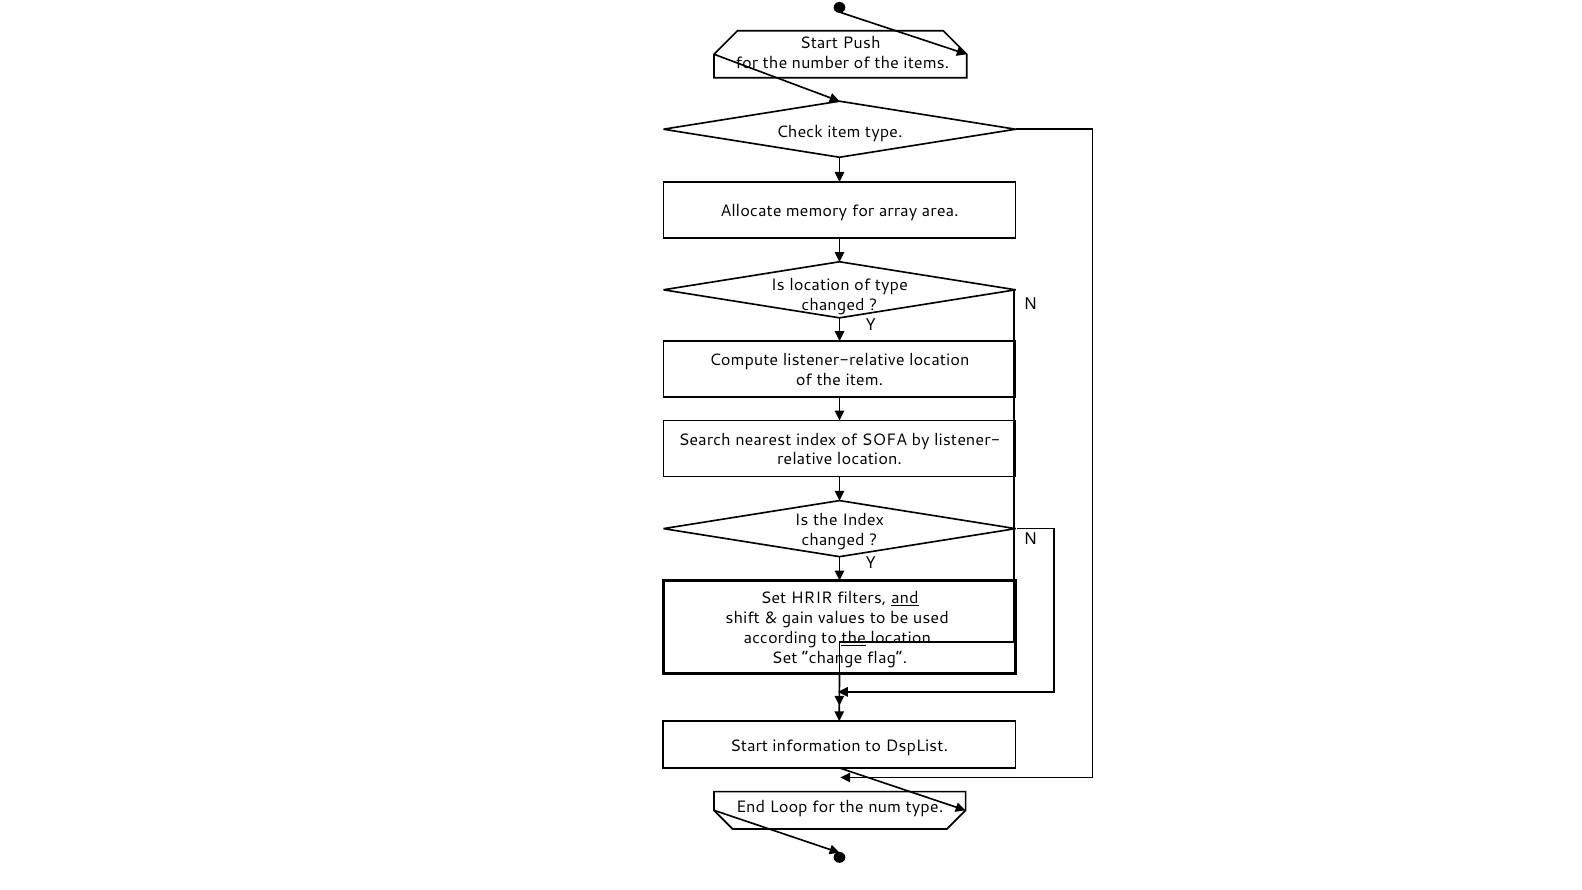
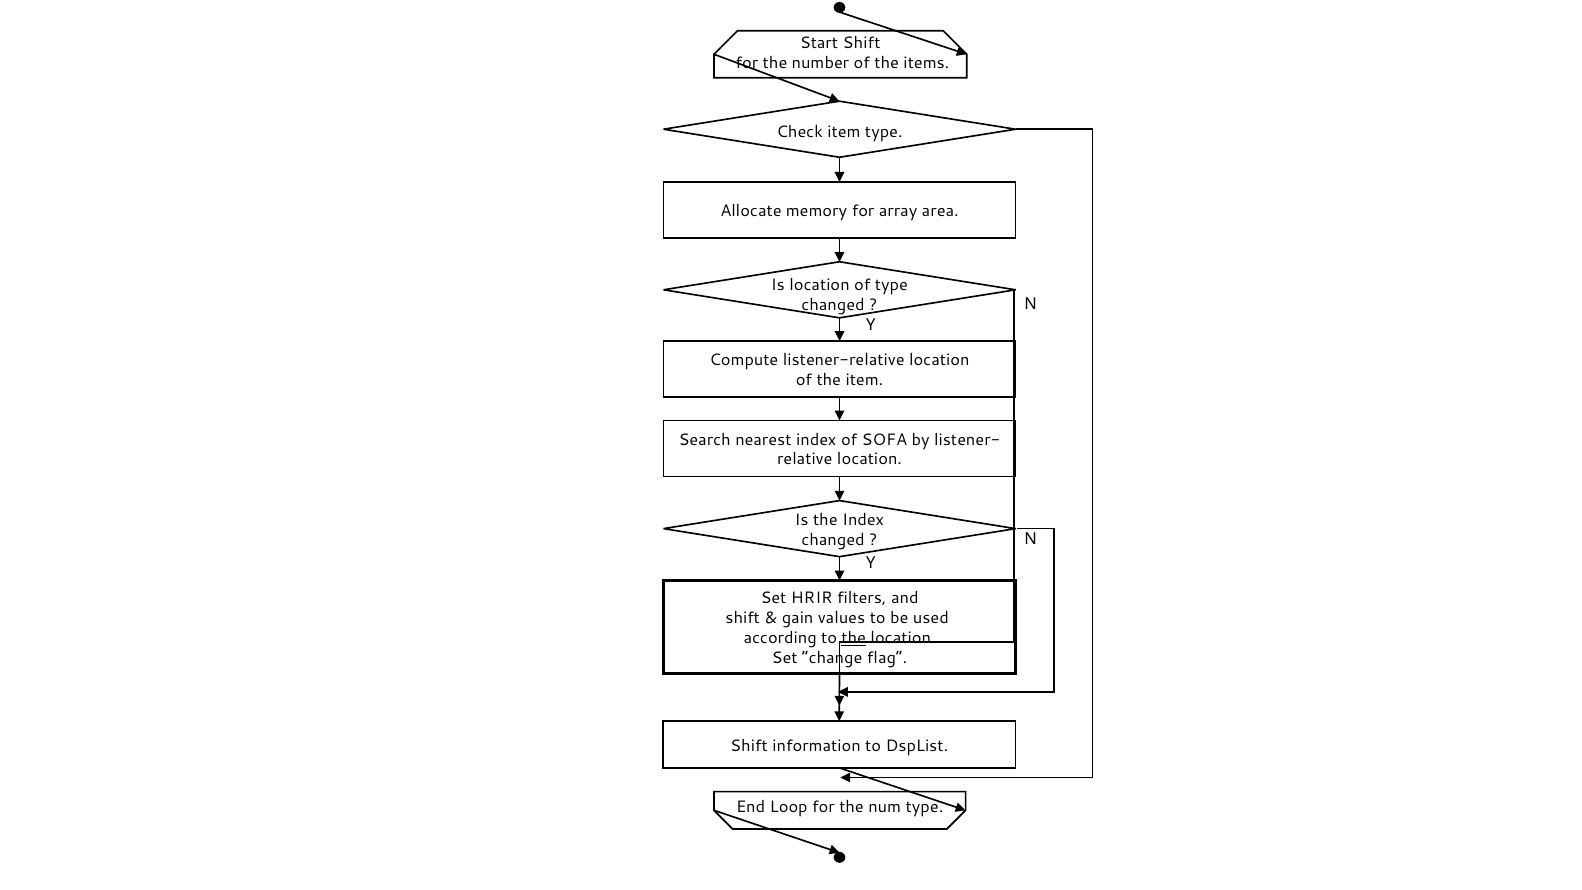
Start Push: Push -> Shift
and underline: present -> none
Start at (749, 746): Start -> Shift
